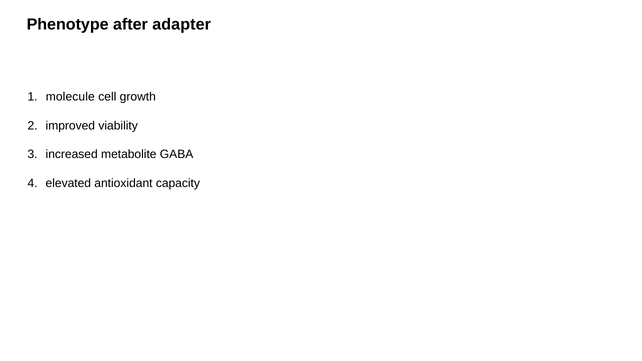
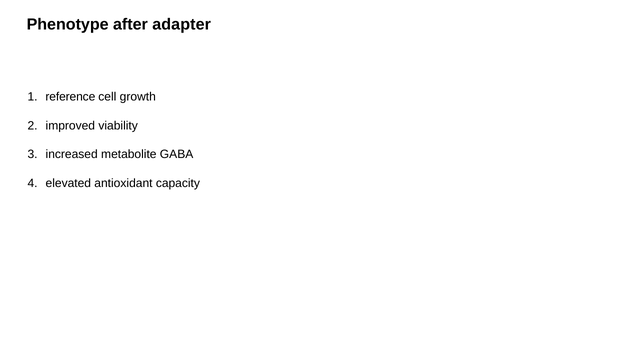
molecule: molecule -> reference
